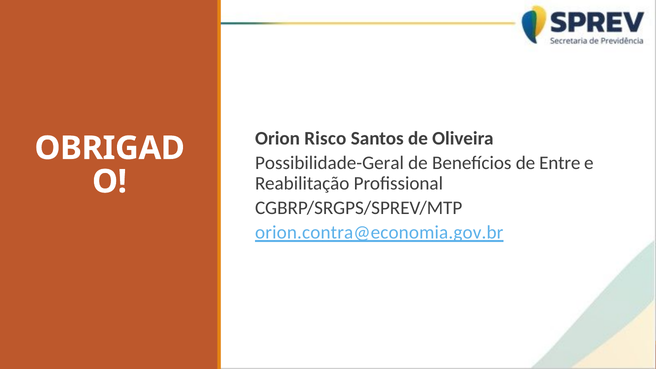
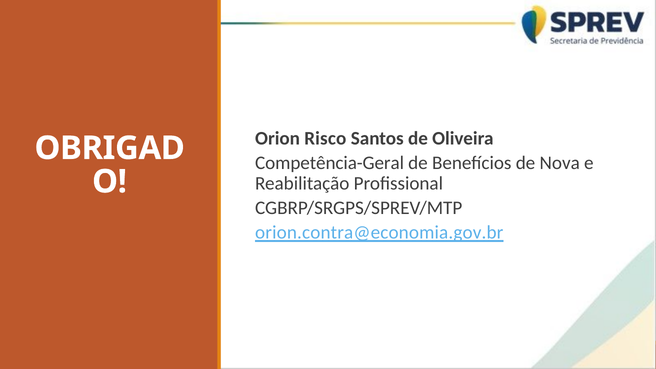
Possibilidade-Geral: Possibilidade-Geral -> Competência-Geral
Entre: Entre -> Nova
